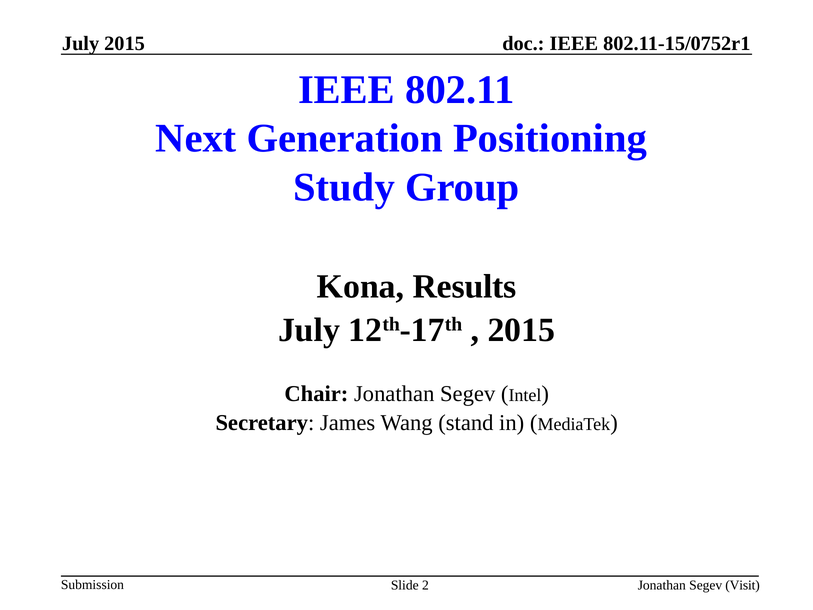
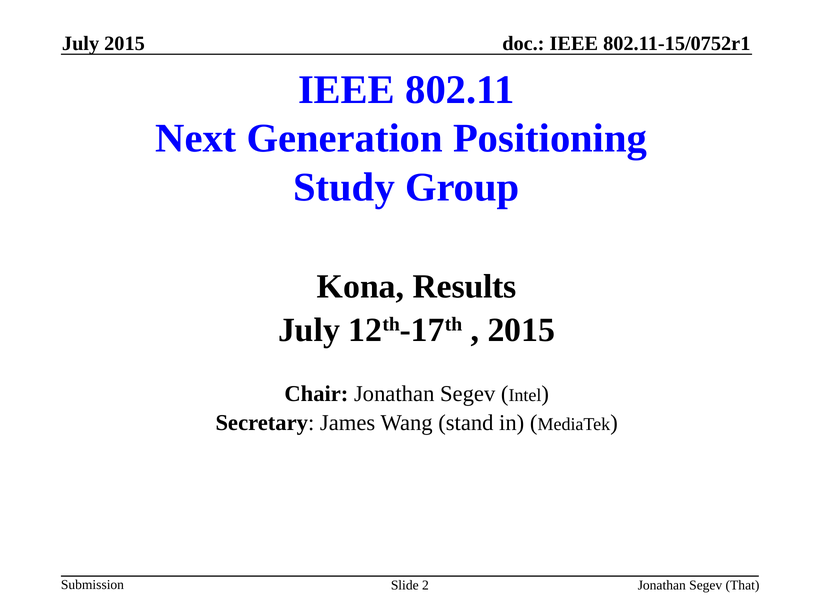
Visit: Visit -> That
